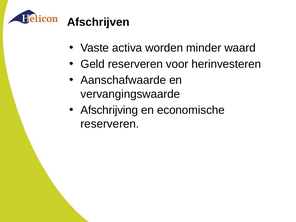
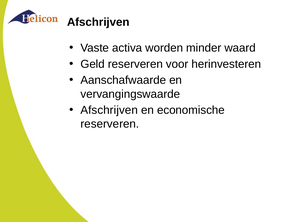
Afschrijving at (109, 110): Afschrijving -> Afschrijven
